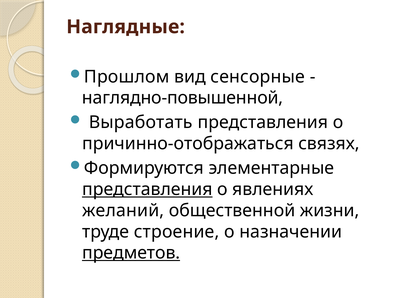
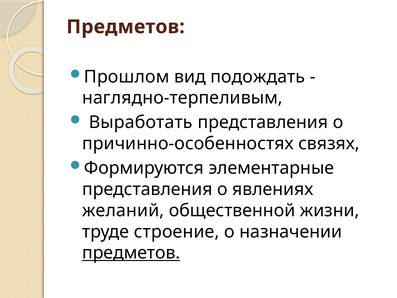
Наглядные at (126, 27): Наглядные -> Предметов
сенсорные: сенсорные -> подождать
наглядно-повышенной: наглядно-повышенной -> наглядно-терпеливым
причинно-отображаться: причинно-отображаться -> причинно-особенностях
представления at (147, 189) underline: present -> none
